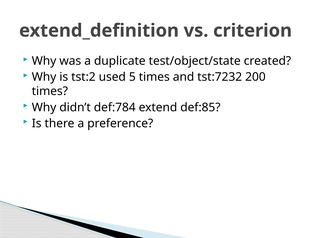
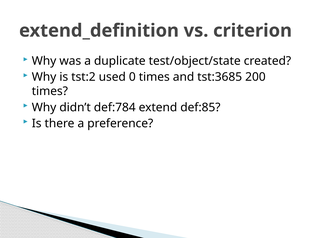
5: 5 -> 0
tst:7232: tst:7232 -> tst:3685
